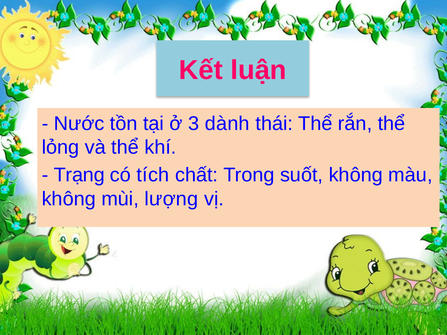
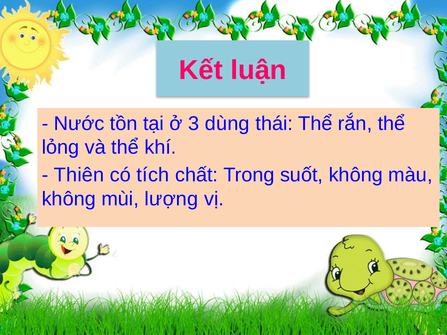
dành: dành -> dùng
Trạng: Trạng -> Thiên
